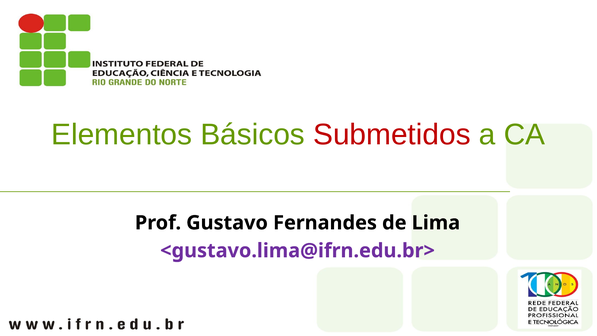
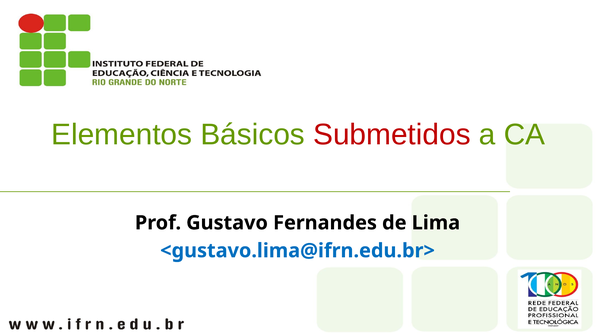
<gustavo.lima@ifrn.edu.br> colour: purple -> blue
